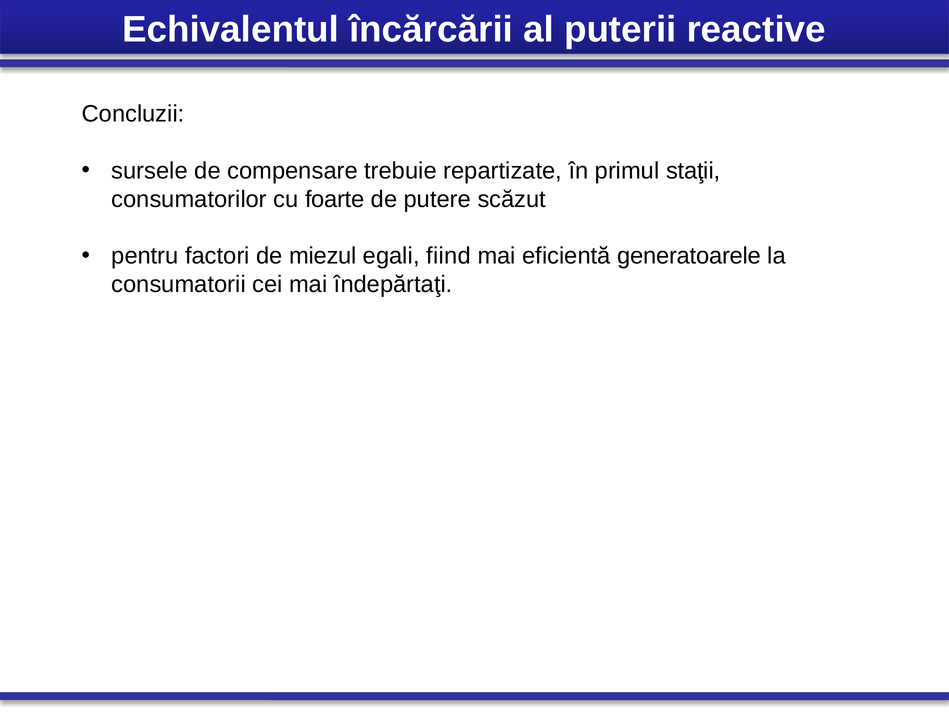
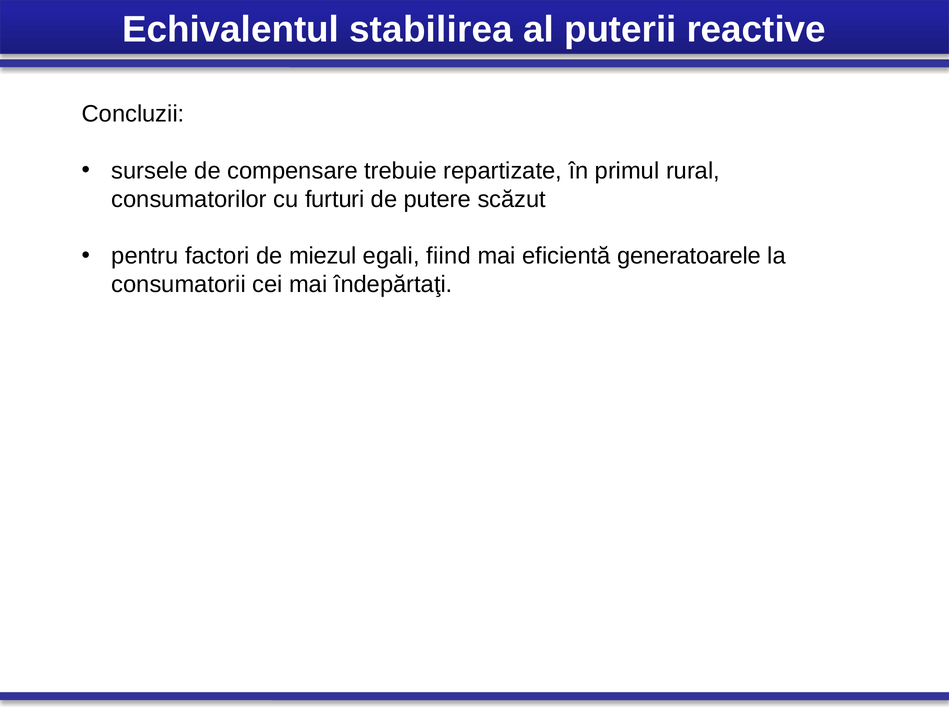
încărcării: încărcării -> stabilirea
staţii: staţii -> rural
foarte: foarte -> furturi
